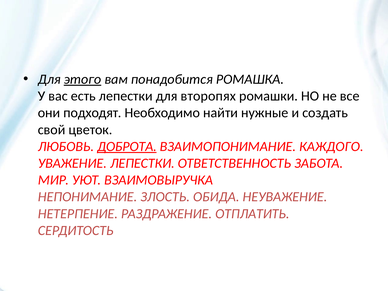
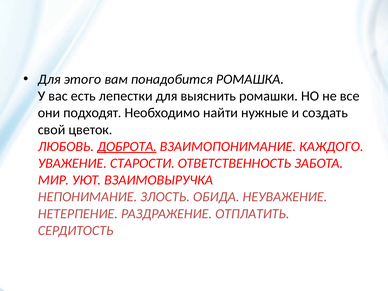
этого underline: present -> none
второпях: второпях -> выяснить
УВАЖЕНИЕ ЛЕПЕСТКИ: ЛЕПЕСТКИ -> СТАРОСТИ
